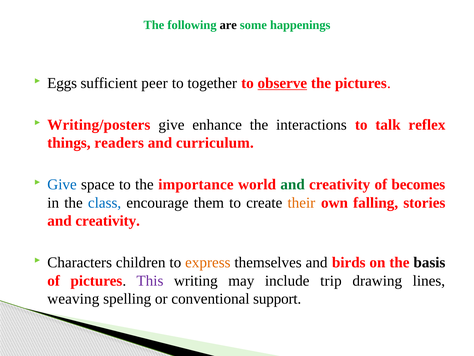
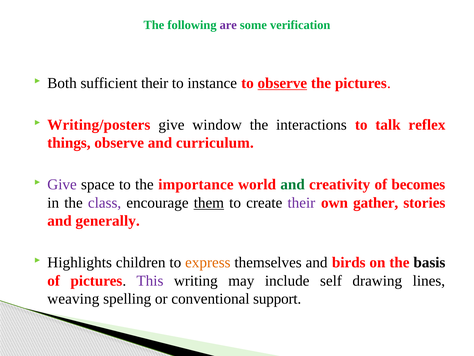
are colour: black -> purple
happenings: happenings -> verification
Eggs: Eggs -> Both
sufficient peer: peer -> their
together: together -> instance
enhance: enhance -> window
things readers: readers -> observe
Give at (62, 184) colour: blue -> purple
class colour: blue -> purple
them underline: none -> present
their at (301, 203) colour: orange -> purple
falling: falling -> gather
creativity at (108, 221): creativity -> generally
Characters: Characters -> Highlights
trip: trip -> self
